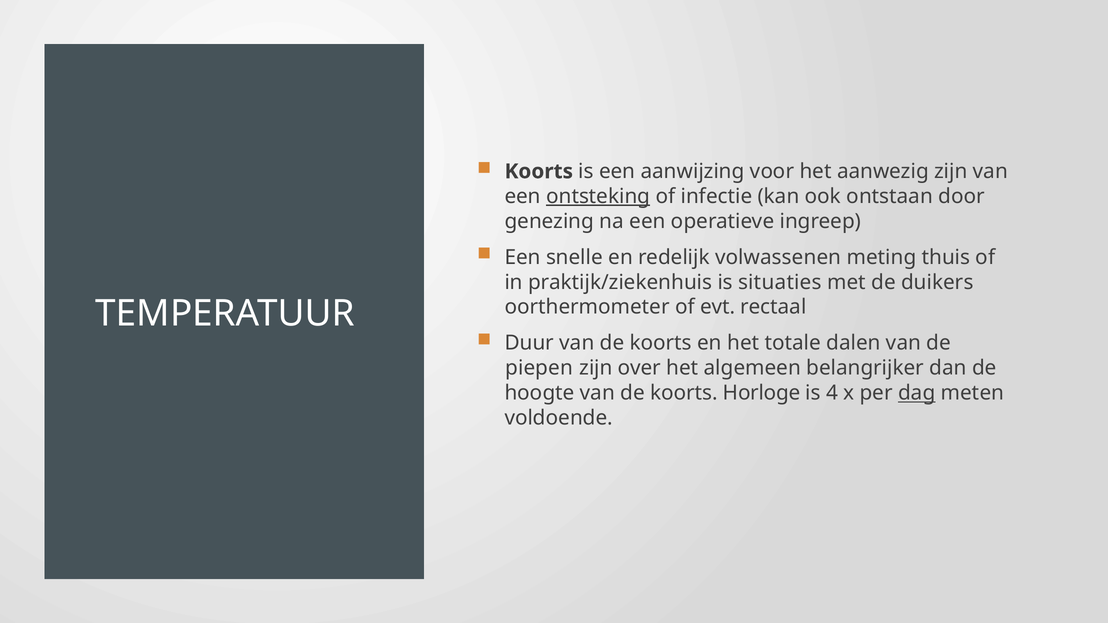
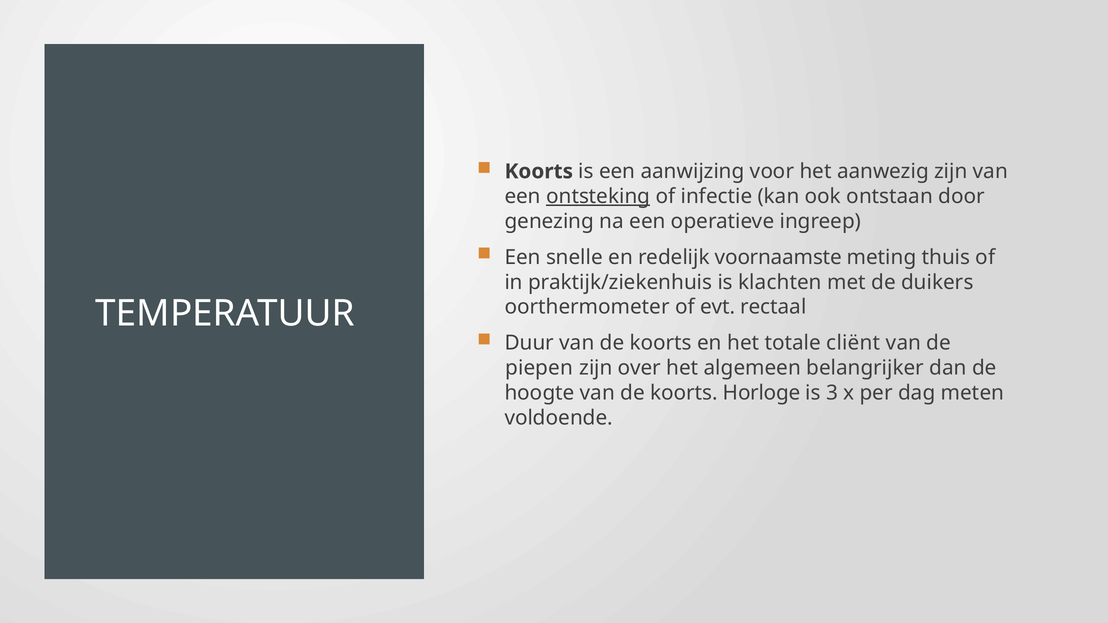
volwassenen: volwassenen -> voornaamste
situaties: situaties -> klachten
dalen: dalen -> cliënt
4: 4 -> 3
dag underline: present -> none
